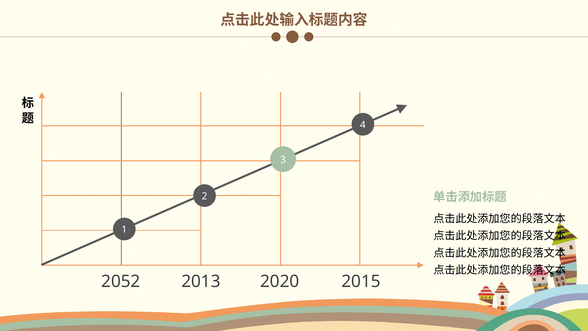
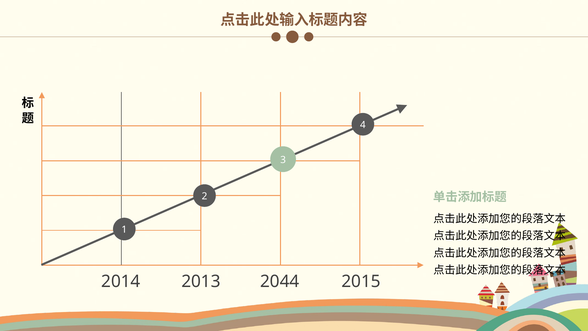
2052: 2052 -> 2014
2020: 2020 -> 2044
